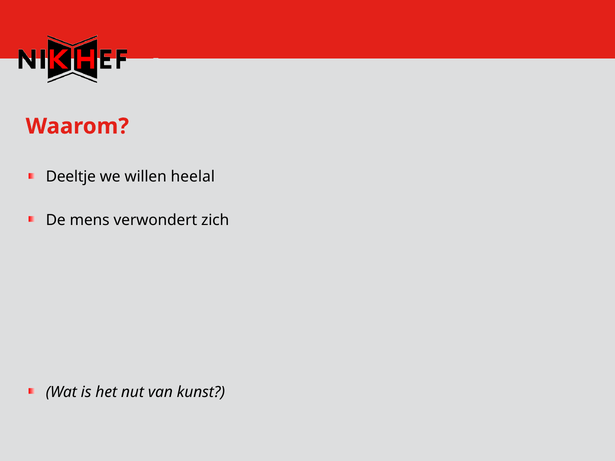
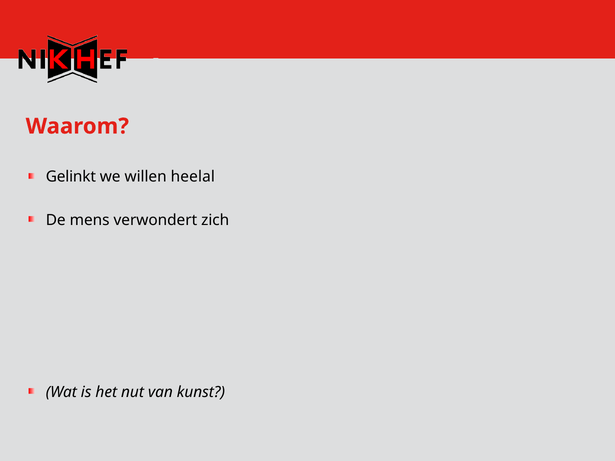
Deeltje: Deeltje -> Gelinkt
